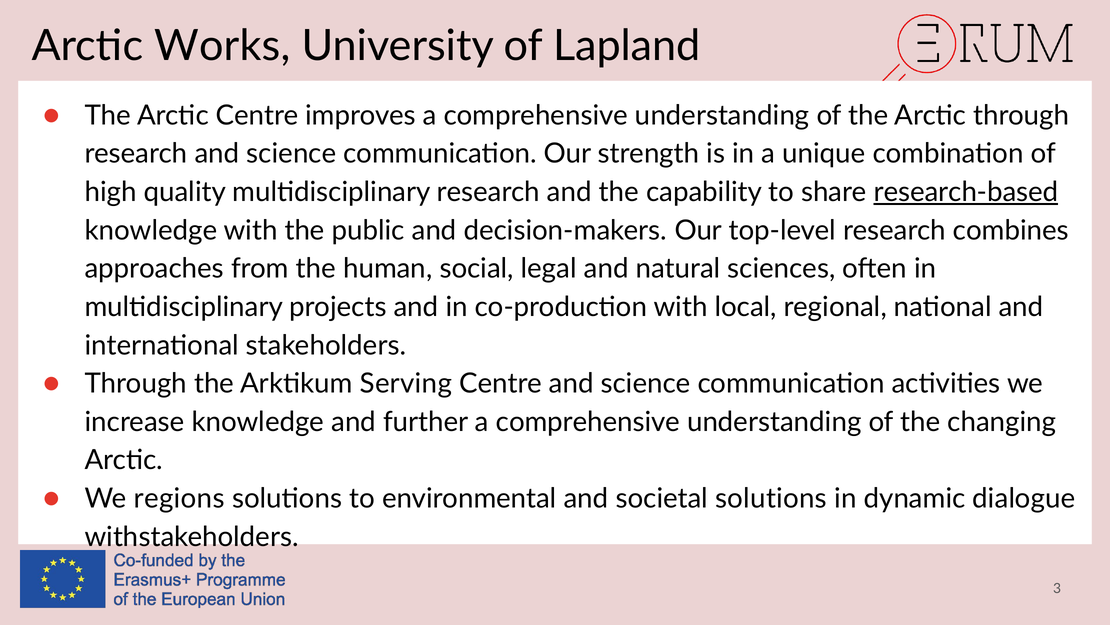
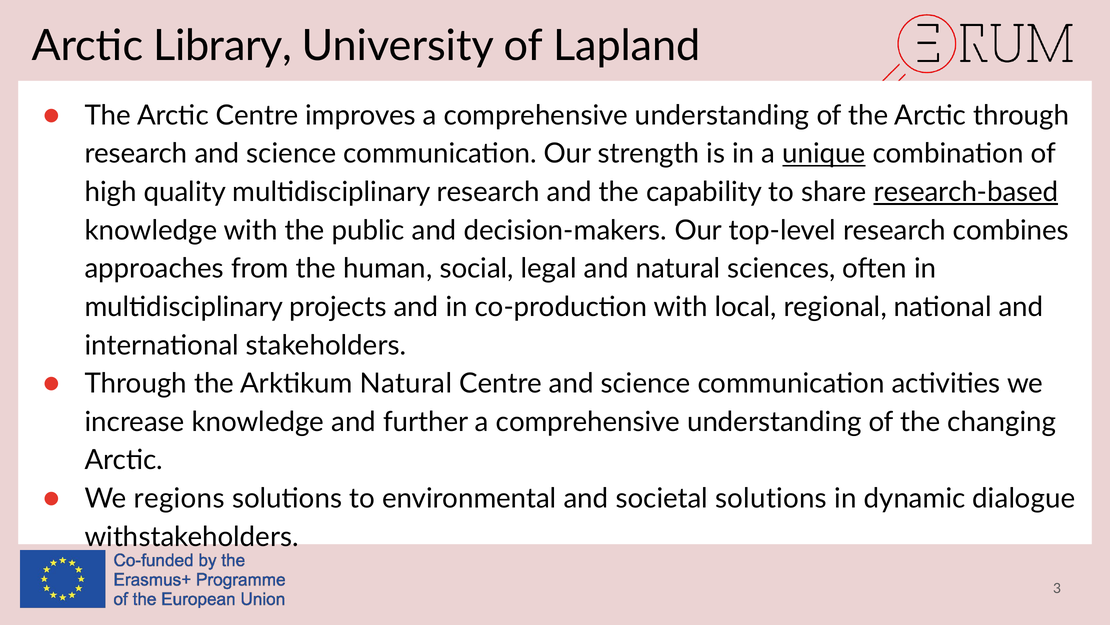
Works: Works -> Library
unique underline: none -> present
Arktikum Serving: Serving -> Natural
